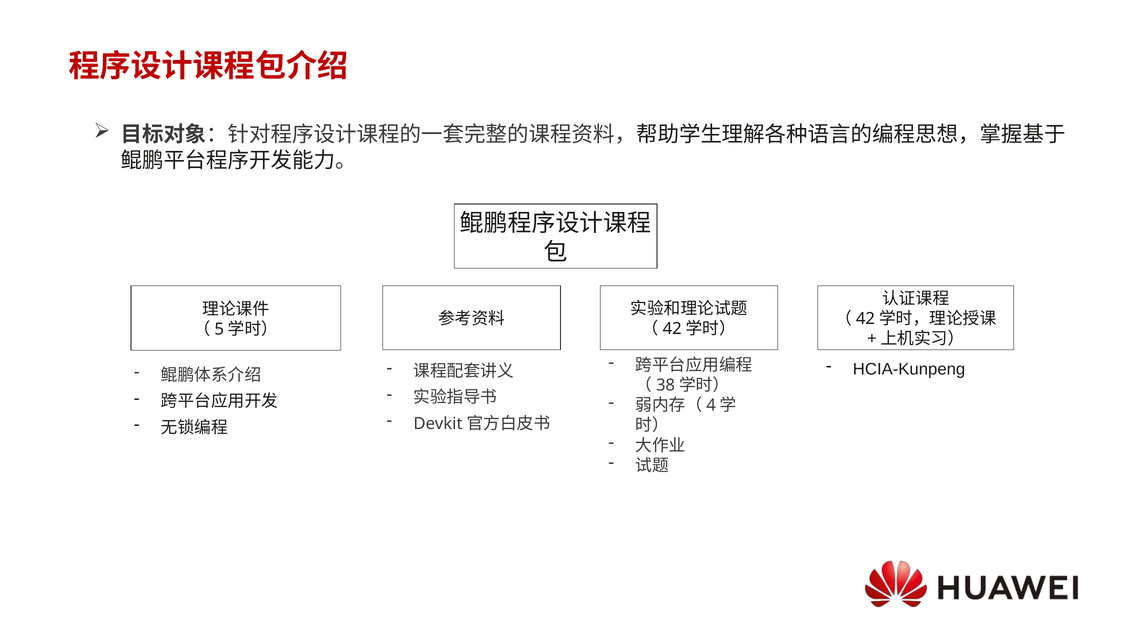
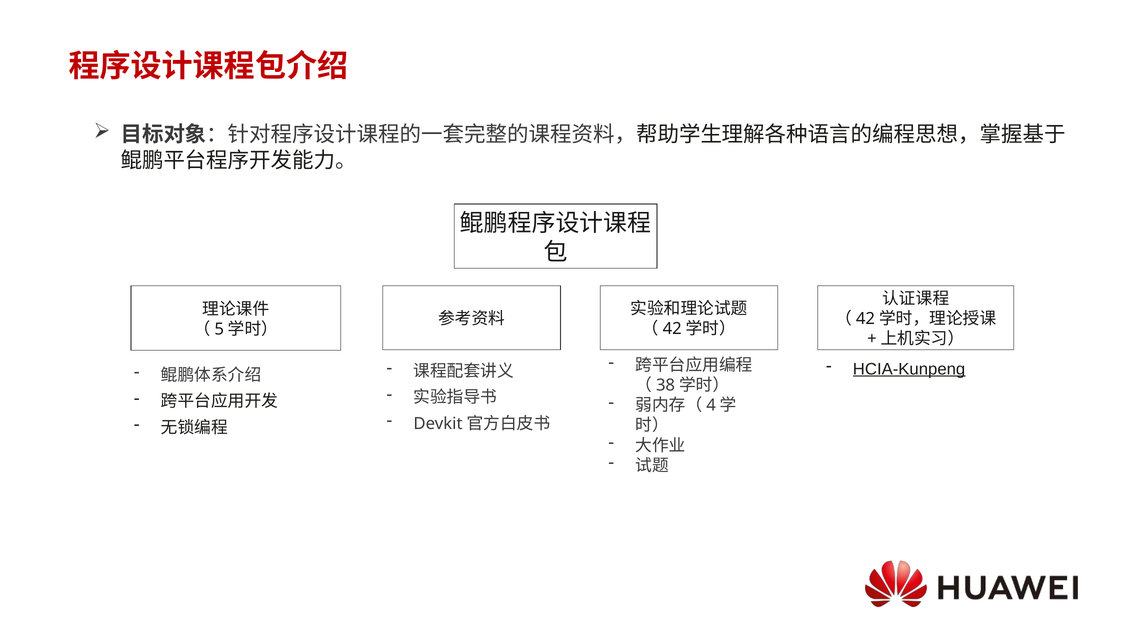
HCIA-Kunpeng underline: none -> present
